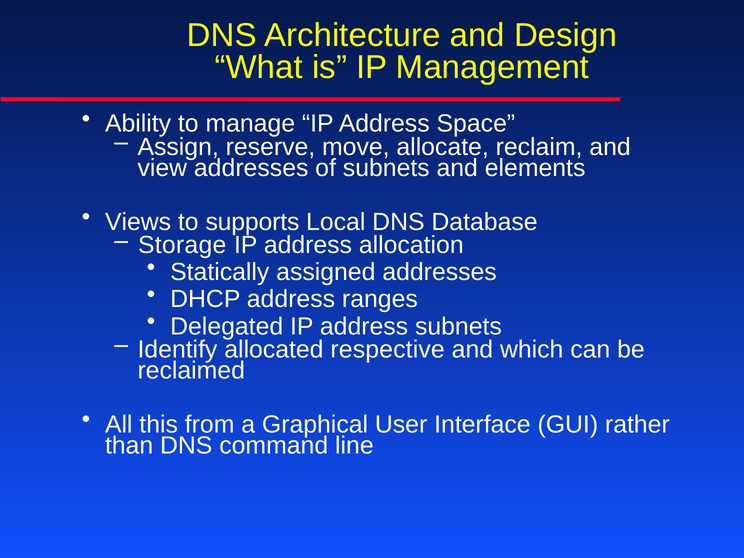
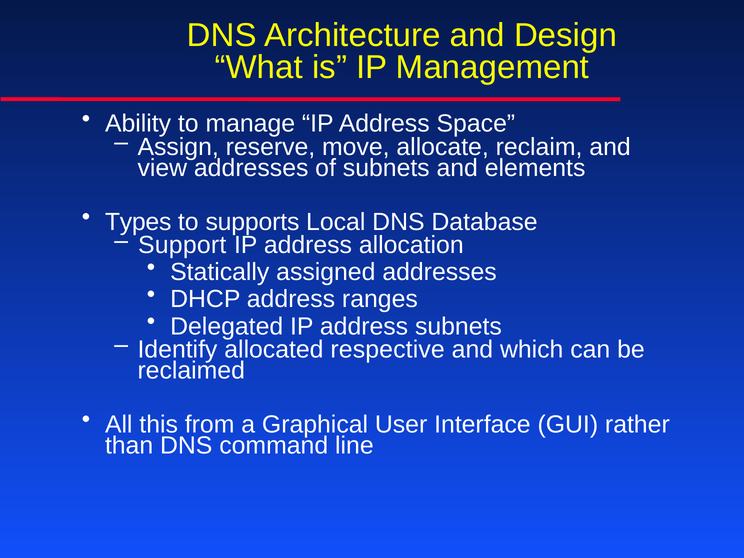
Views: Views -> Types
Storage: Storage -> Support
